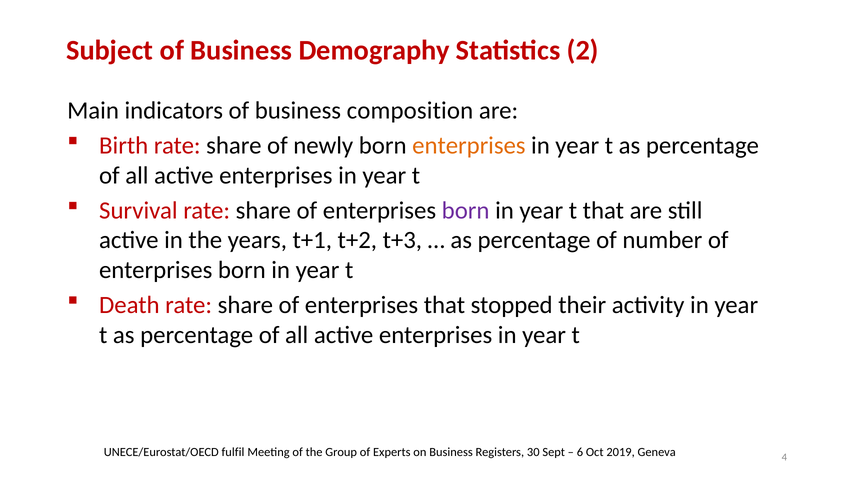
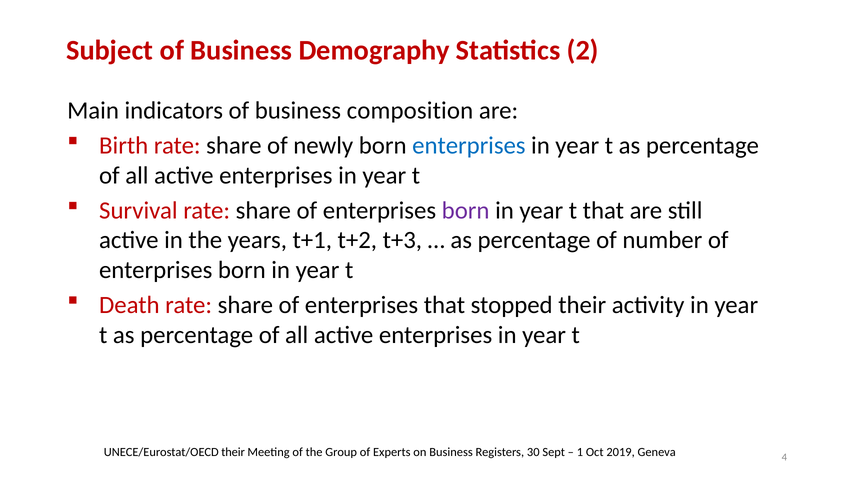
enterprises at (469, 146) colour: orange -> blue
UNECE/Eurostat/OECD fulfil: fulfil -> their
6: 6 -> 1
